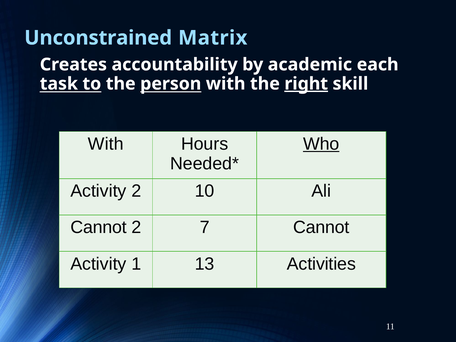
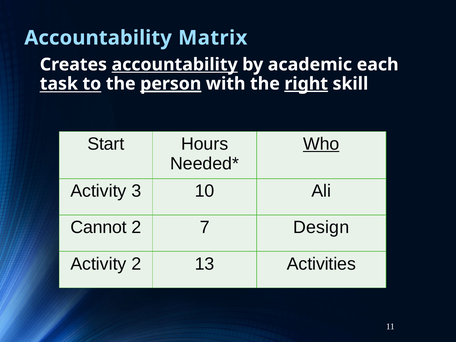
Unconstrained at (98, 38): Unconstrained -> Accountability
accountability at (175, 65) underline: none -> present
person underline: none -> present
With at (106, 144): With -> Start
Activity 2: 2 -> 3
7 Cannot: Cannot -> Design
Activity 1: 1 -> 2
